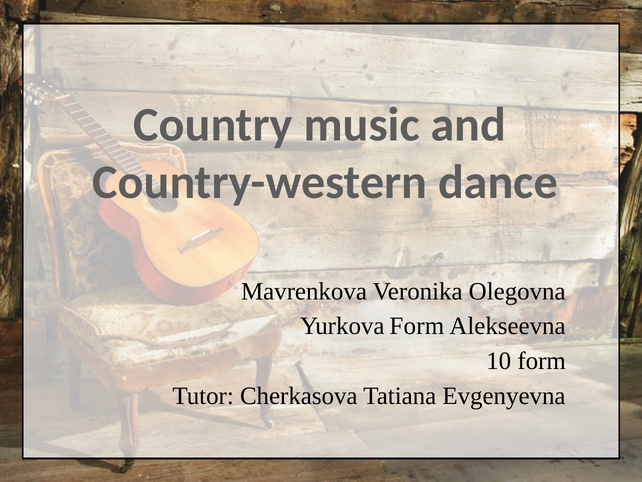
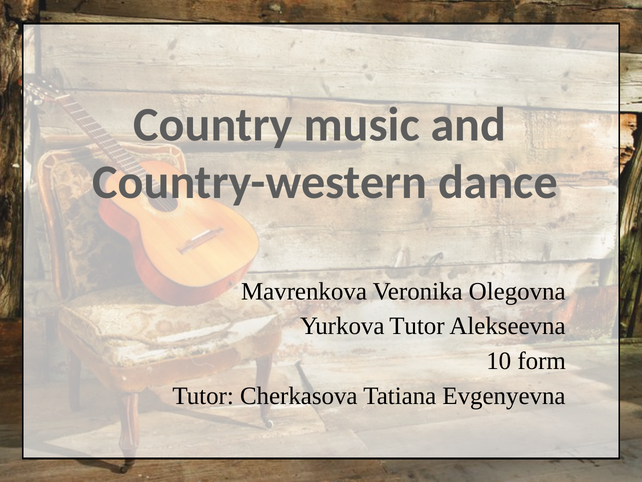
Yurkova Form: Form -> Tutor
